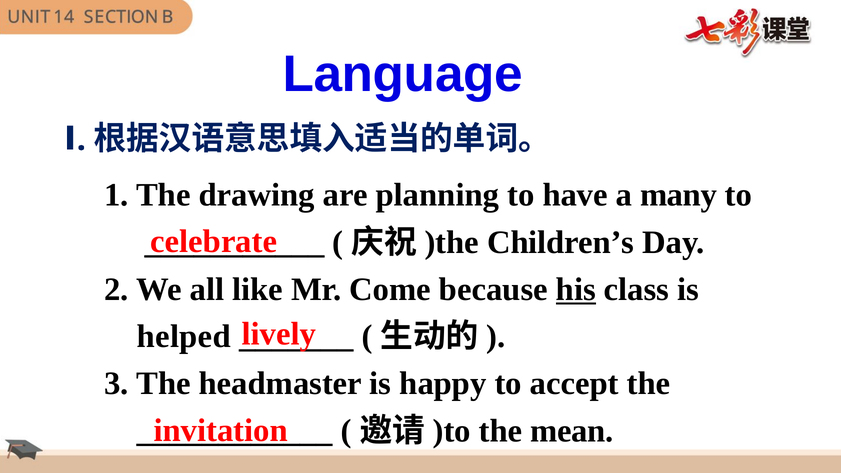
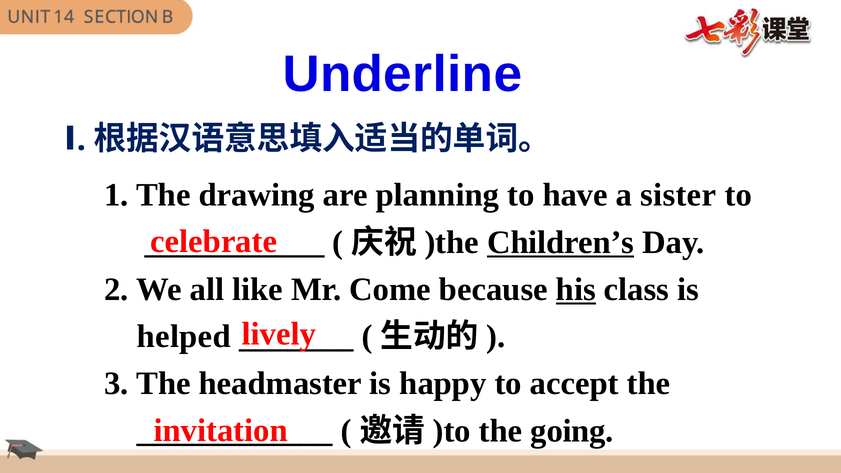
Language: Language -> Underline
many: many -> sister
Children’s underline: none -> present
mean: mean -> going
